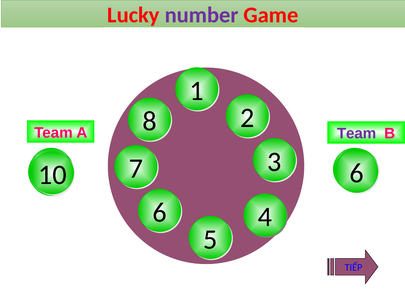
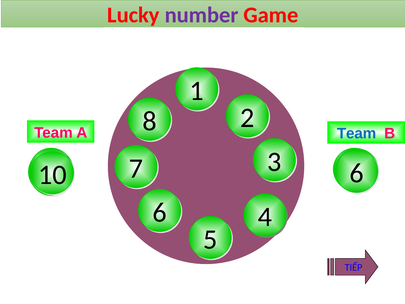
Team at (357, 133) colour: purple -> blue
